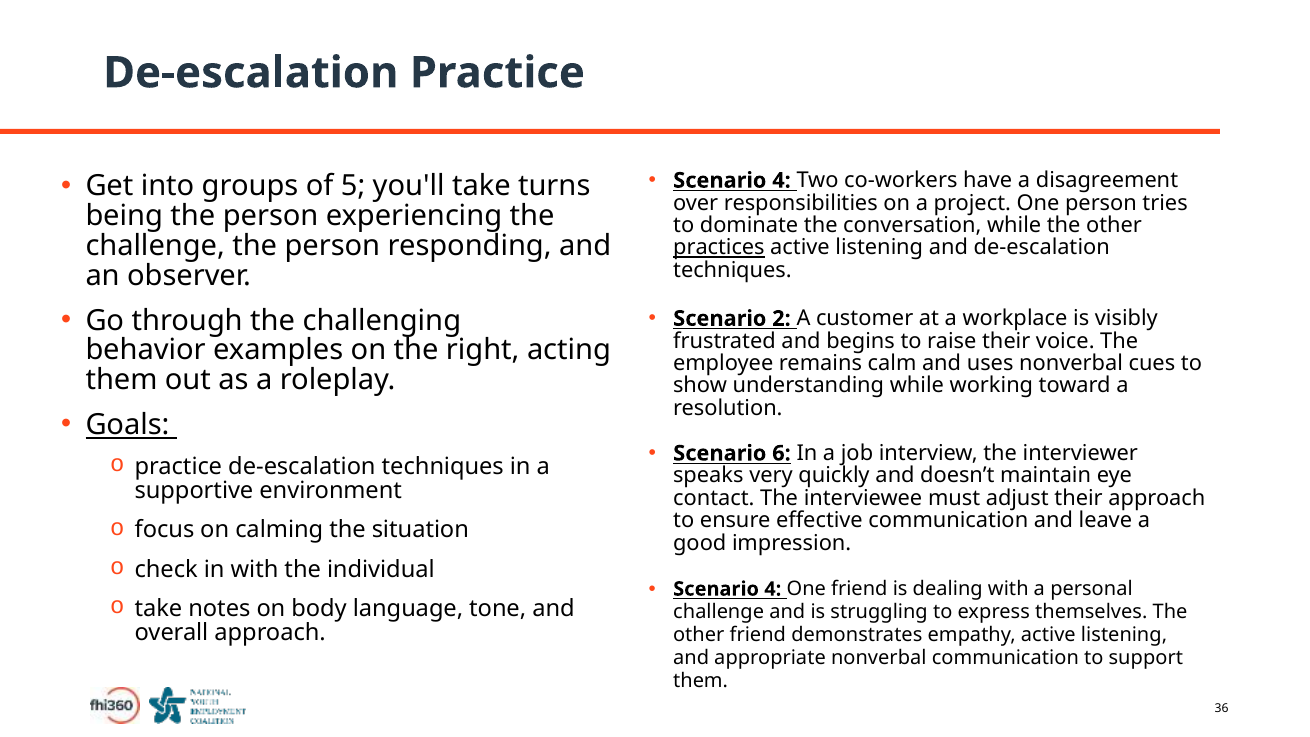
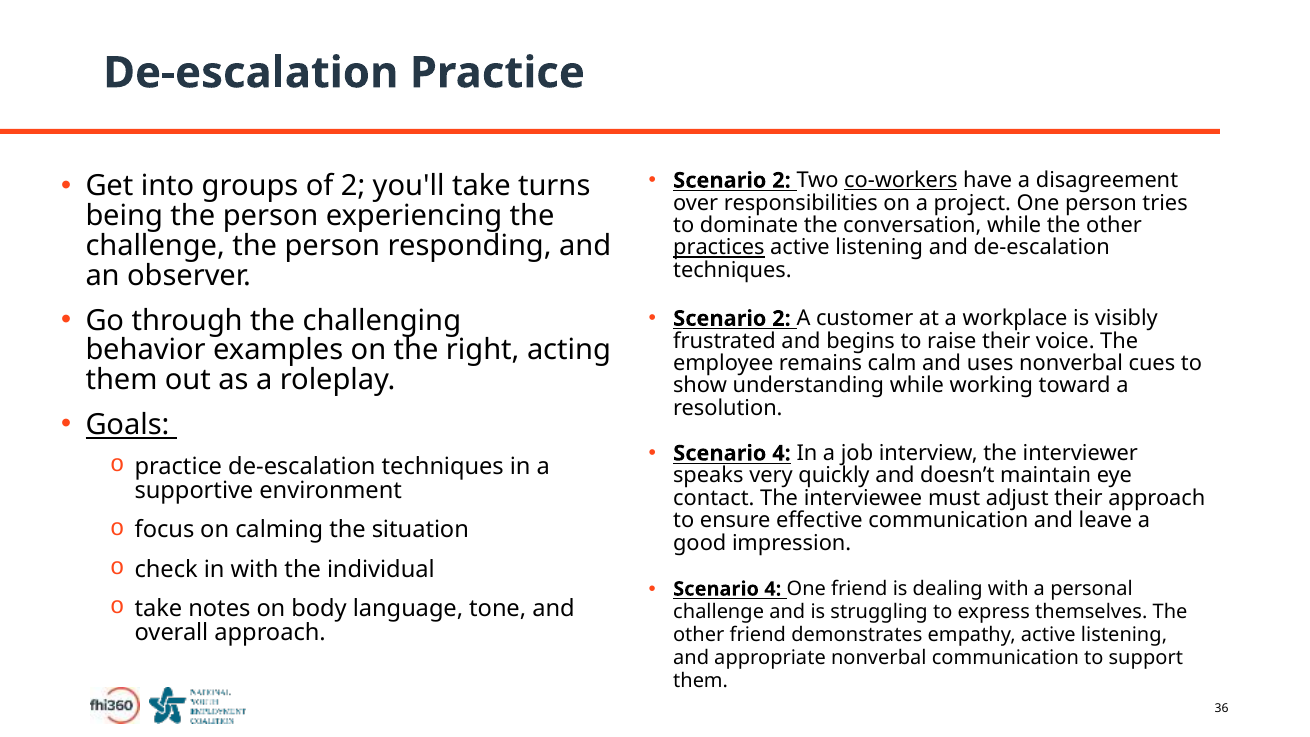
4 at (781, 180): 4 -> 2
co-workers underline: none -> present
of 5: 5 -> 2
6 at (781, 453): 6 -> 4
